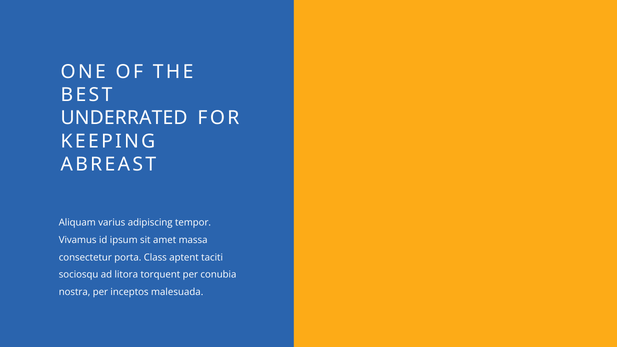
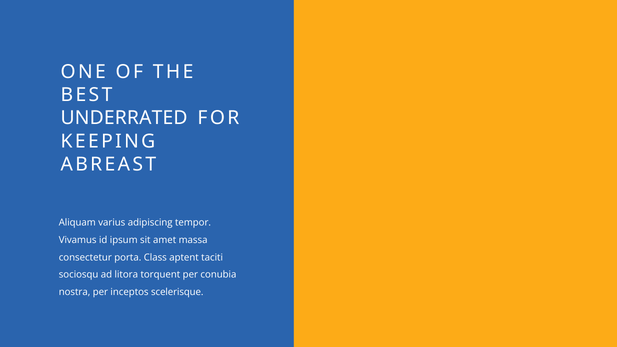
malesuada: malesuada -> scelerisque
